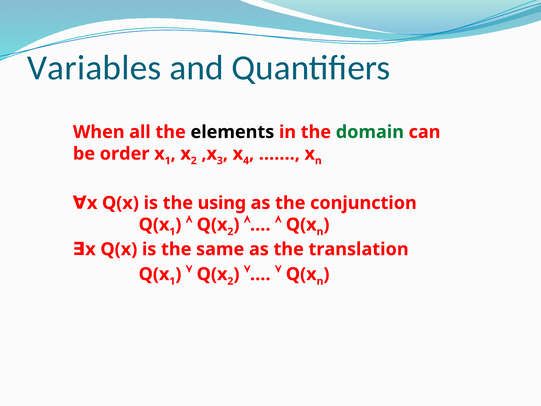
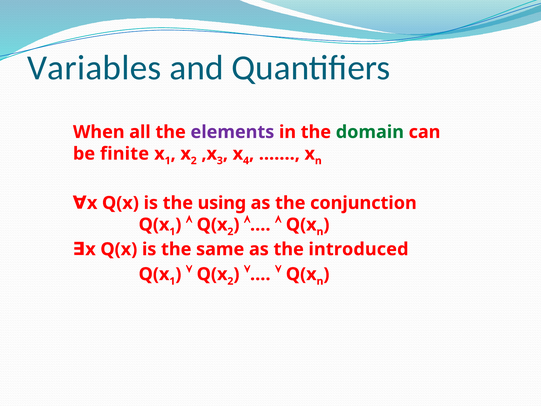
elements colour: black -> purple
order: order -> finite
translation: translation -> introduced
